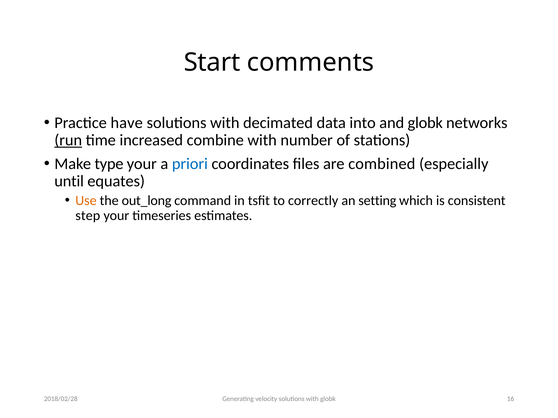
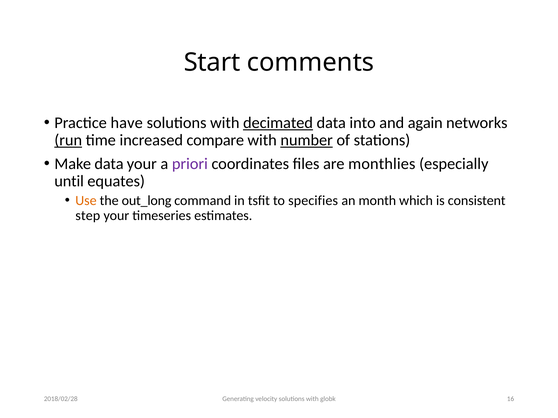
decimated underline: none -> present
and globk: globk -> again
combine: combine -> compare
number underline: none -> present
Make type: type -> data
priori colour: blue -> purple
combined: combined -> monthlies
correctly: correctly -> specifies
setting: setting -> month
